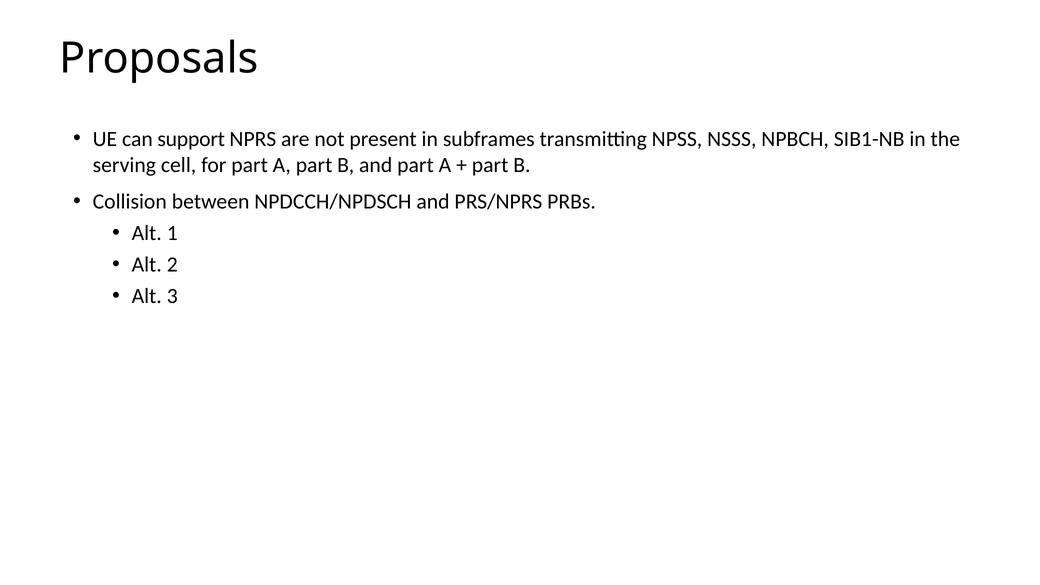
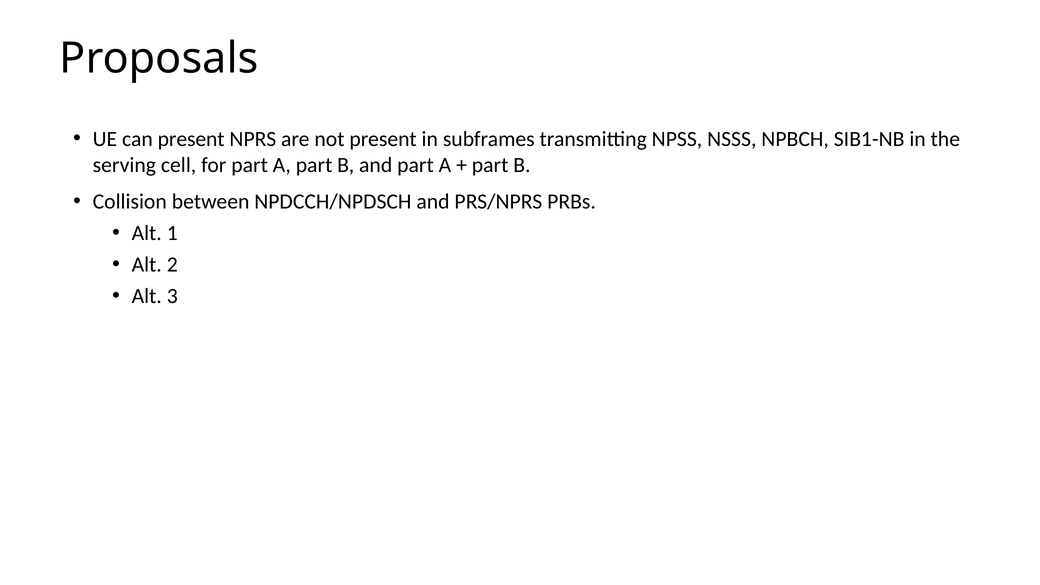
can support: support -> present
